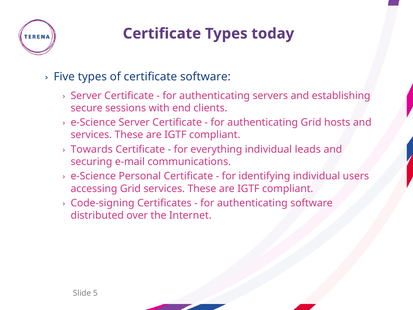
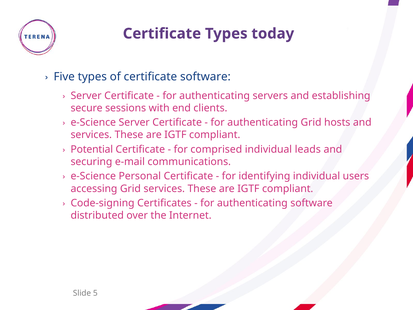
Towards: Towards -> Potential
everything: everything -> comprised
